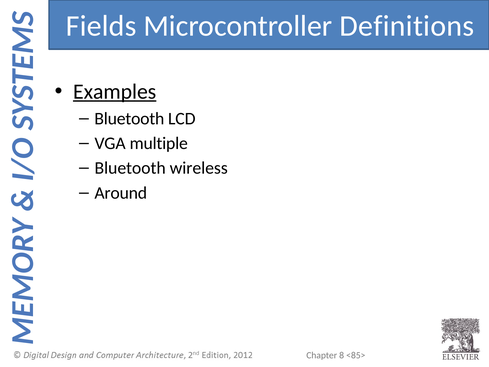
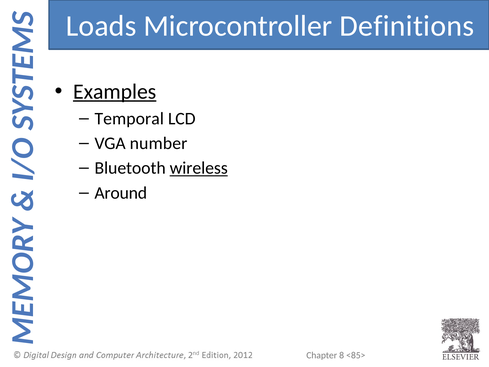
Fields: Fields -> Loads
Bluetooth at (129, 119): Bluetooth -> Temporal
multiple: multiple -> number
wireless underline: none -> present
